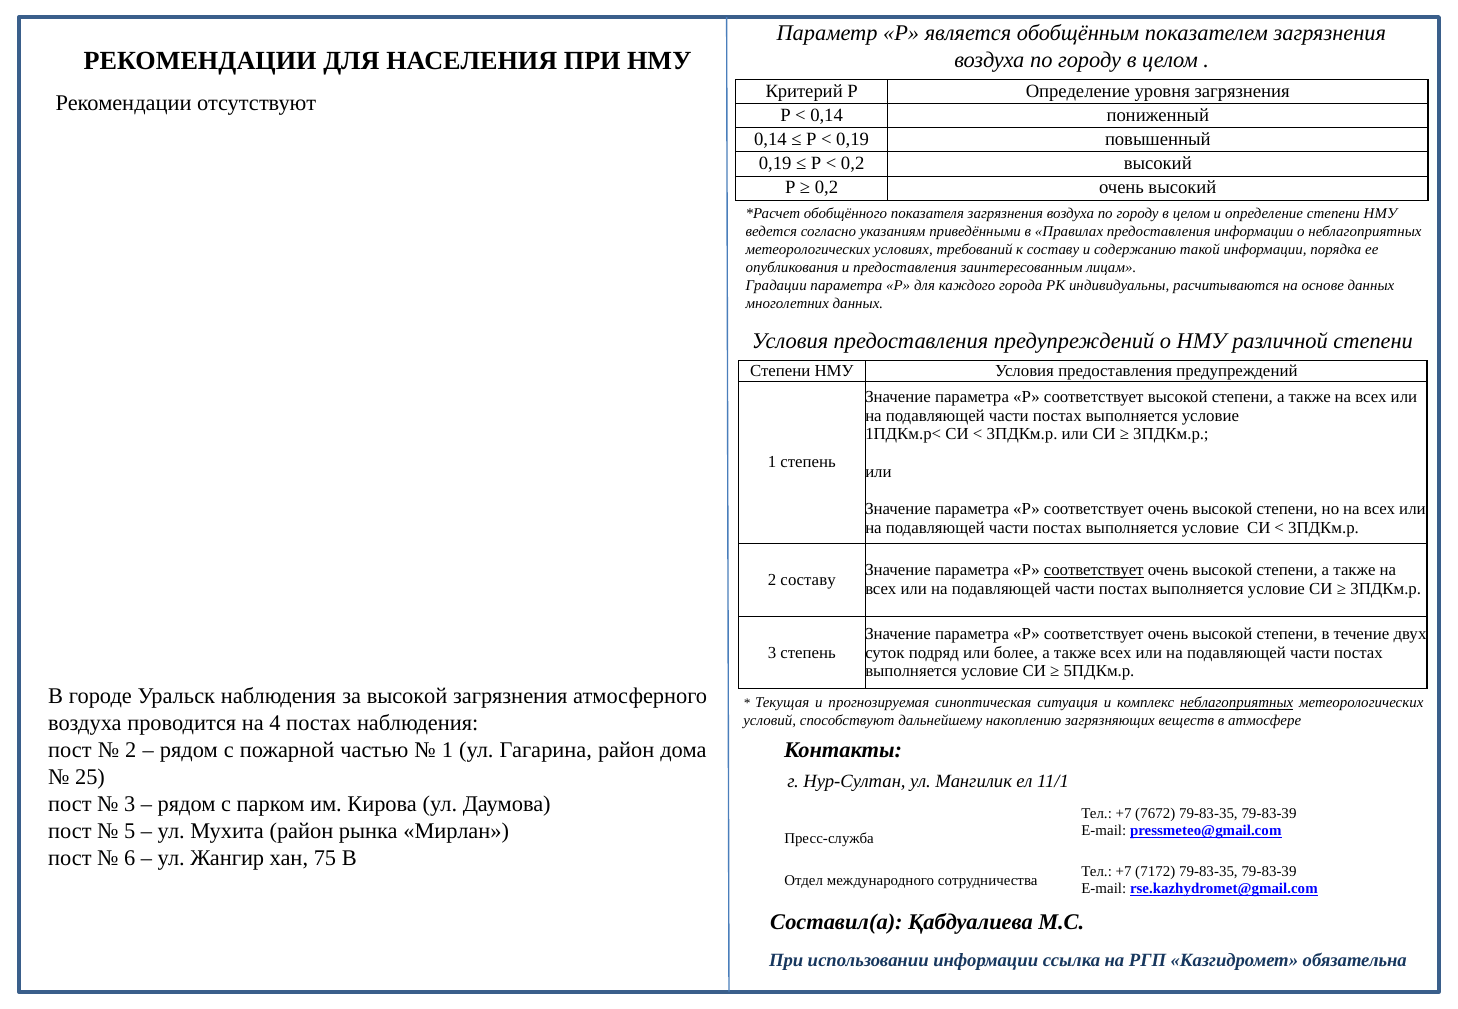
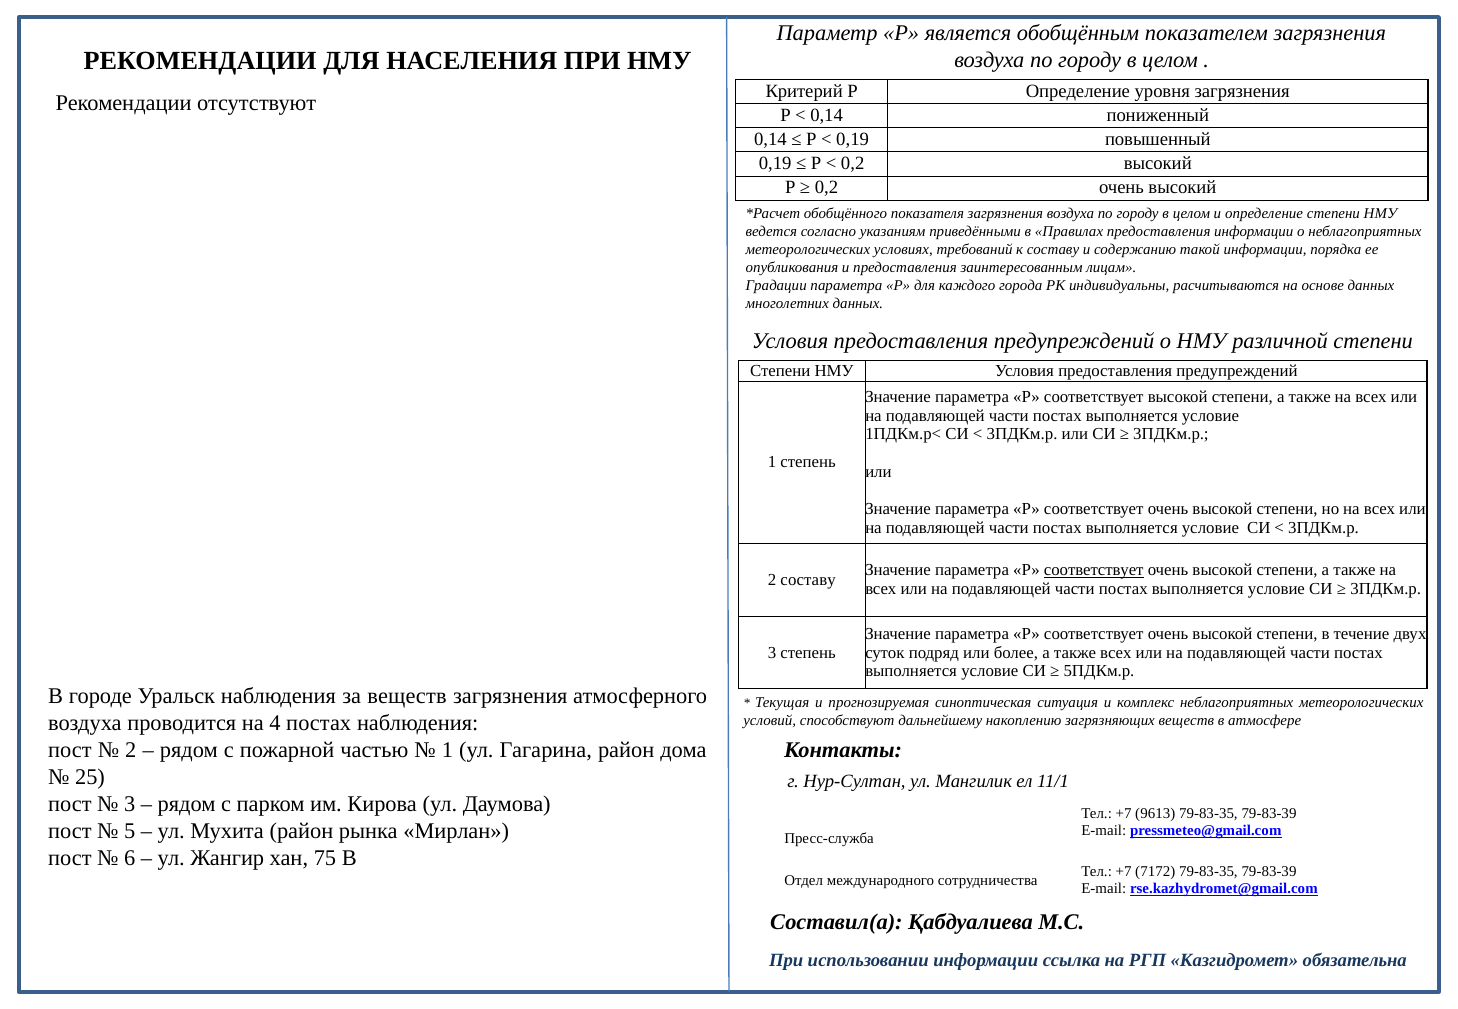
за высокой: высокой -> веществ
неблагоприятных at (1237, 703) underline: present -> none
7672: 7672 -> 9613
